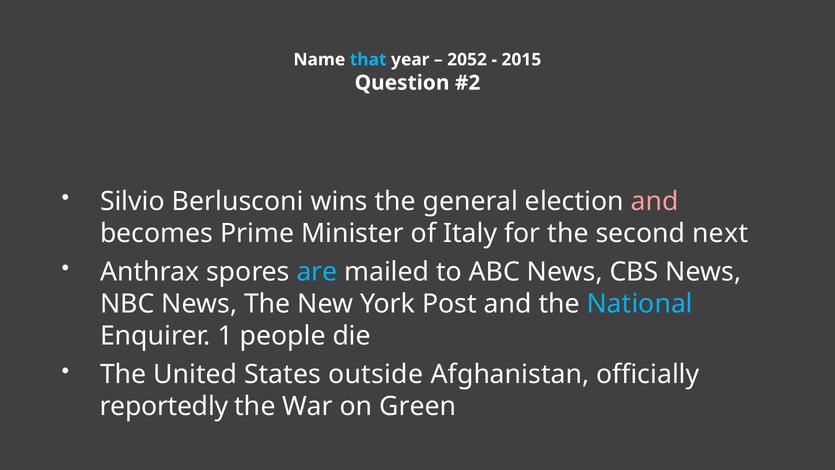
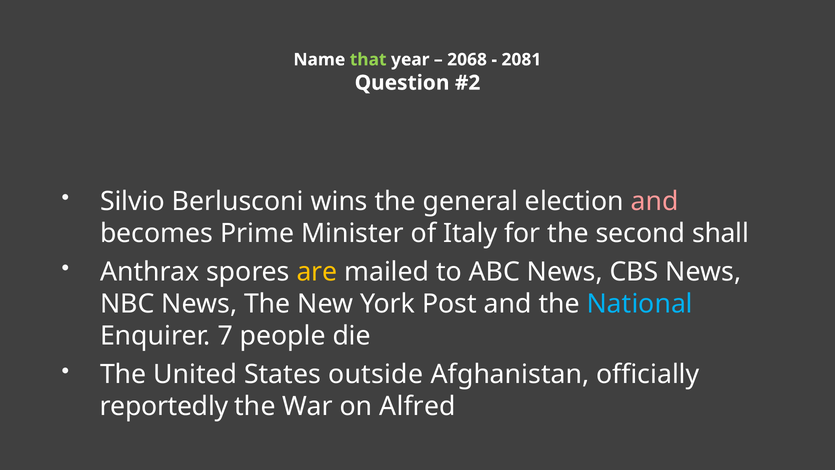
that colour: light blue -> light green
2052: 2052 -> 2068
2015: 2015 -> 2081
next: next -> shall
are colour: light blue -> yellow
1: 1 -> 7
Green: Green -> Alfred
